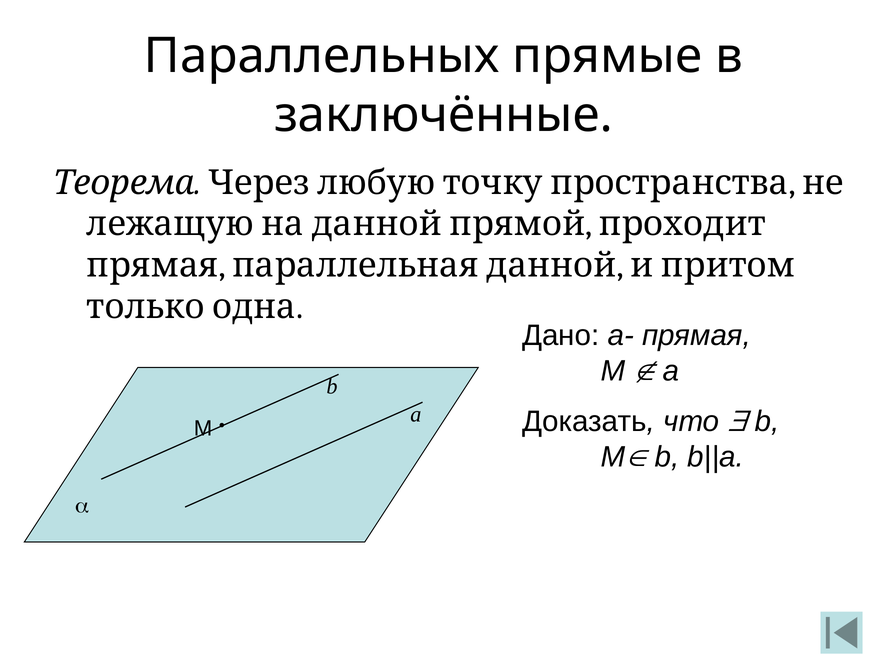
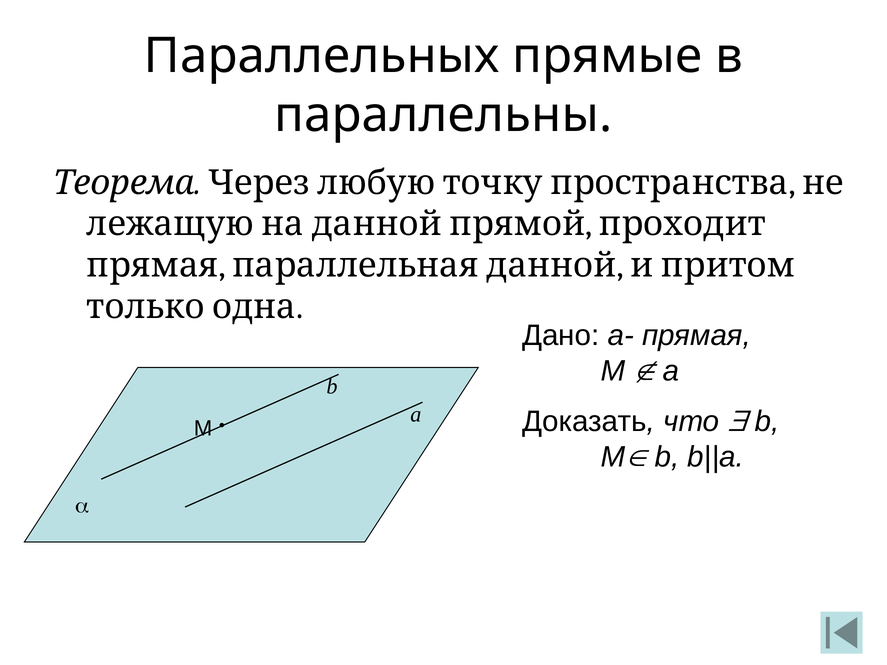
заключённые: заключённые -> параллельны
